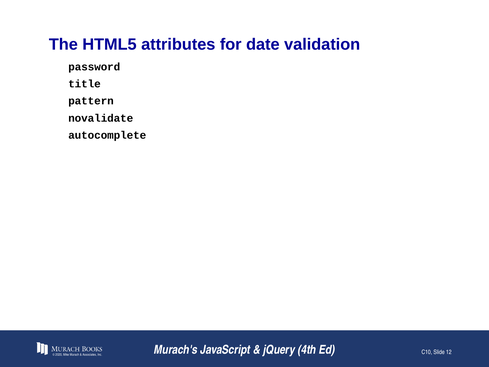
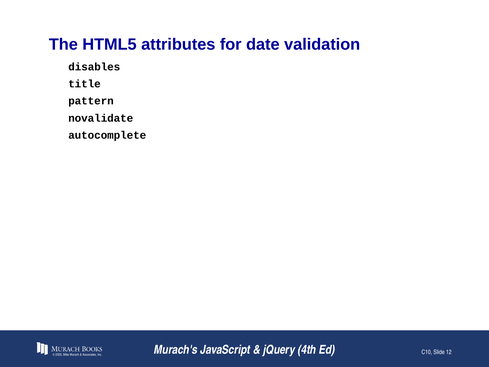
password: password -> disables
